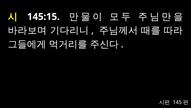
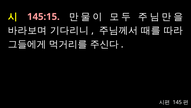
145:15 colour: white -> pink
